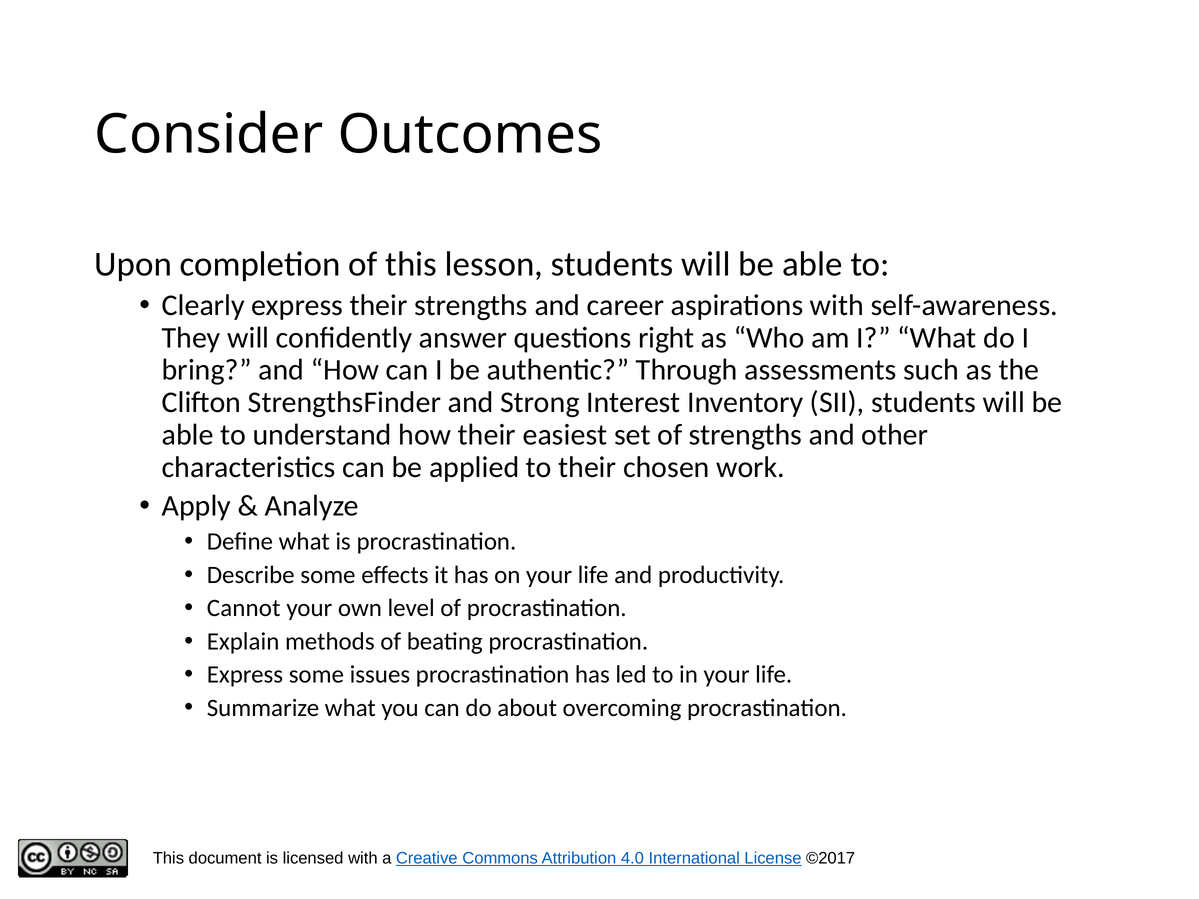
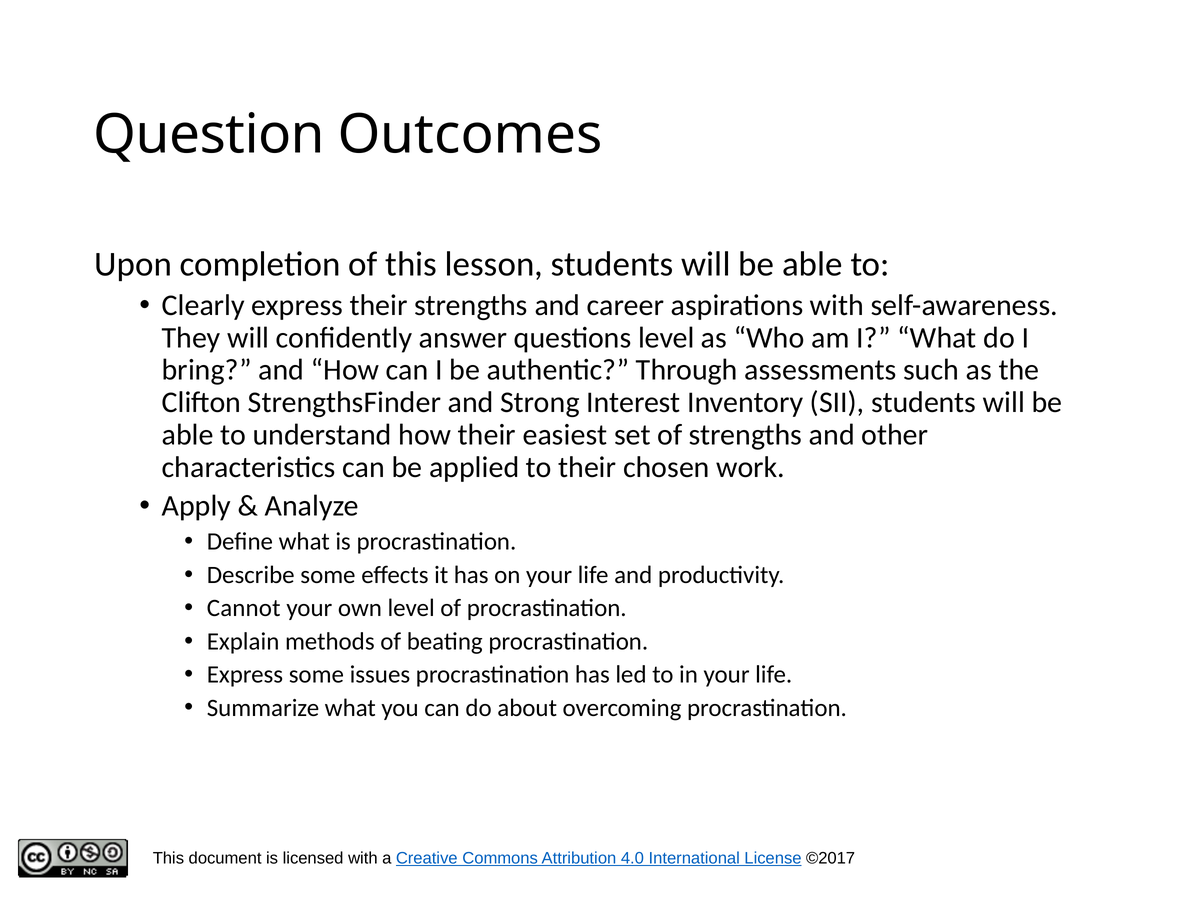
Consider: Consider -> Question
questions right: right -> level
